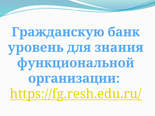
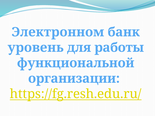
Гражданскую: Гражданскую -> Электронном
знания: знания -> работы
